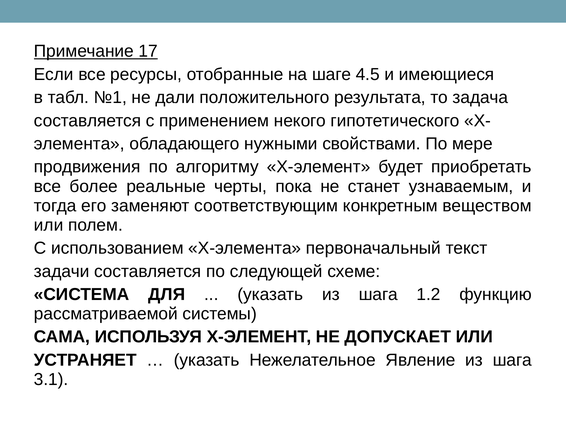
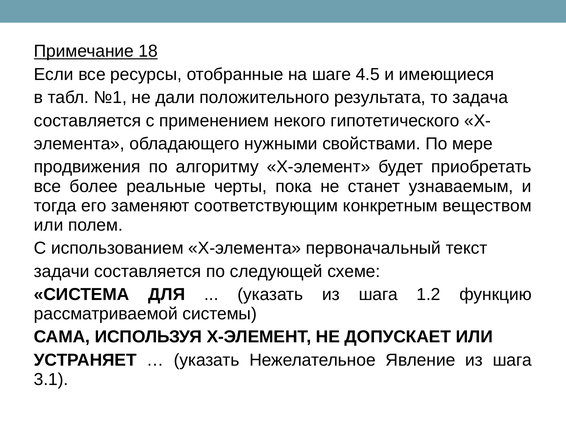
17: 17 -> 18
